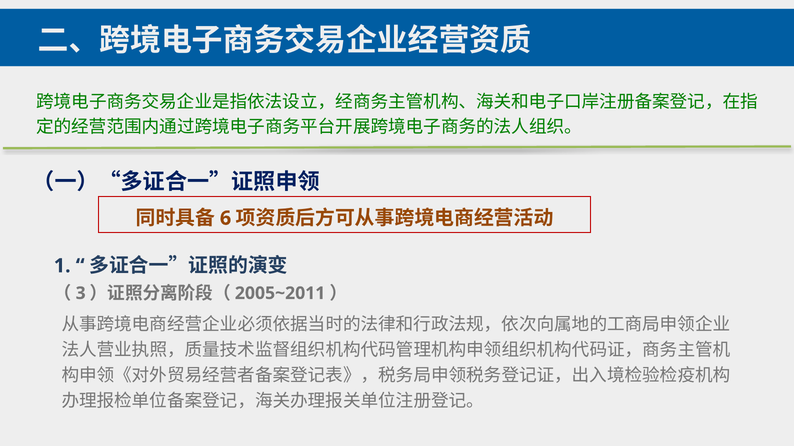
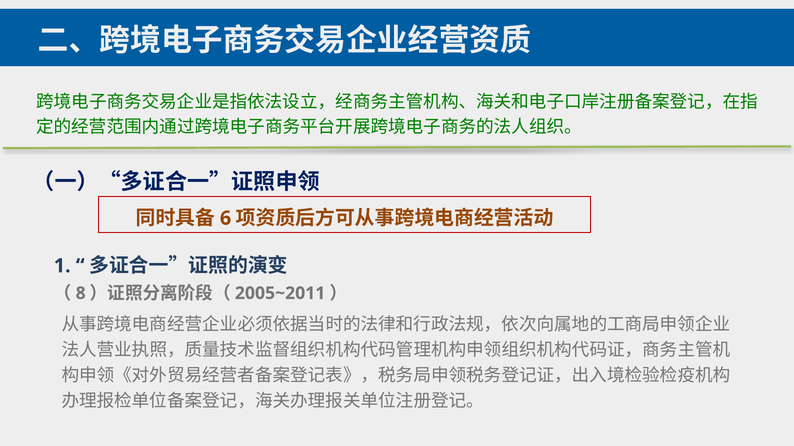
3: 3 -> 8
